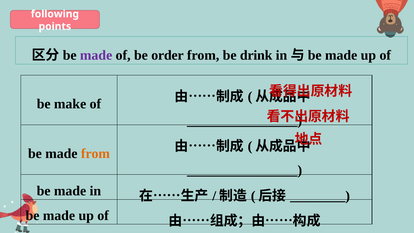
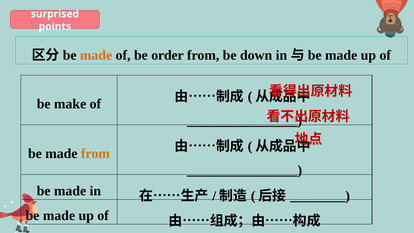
following: following -> surprised
made at (96, 55) colour: purple -> orange
drink: drink -> down
